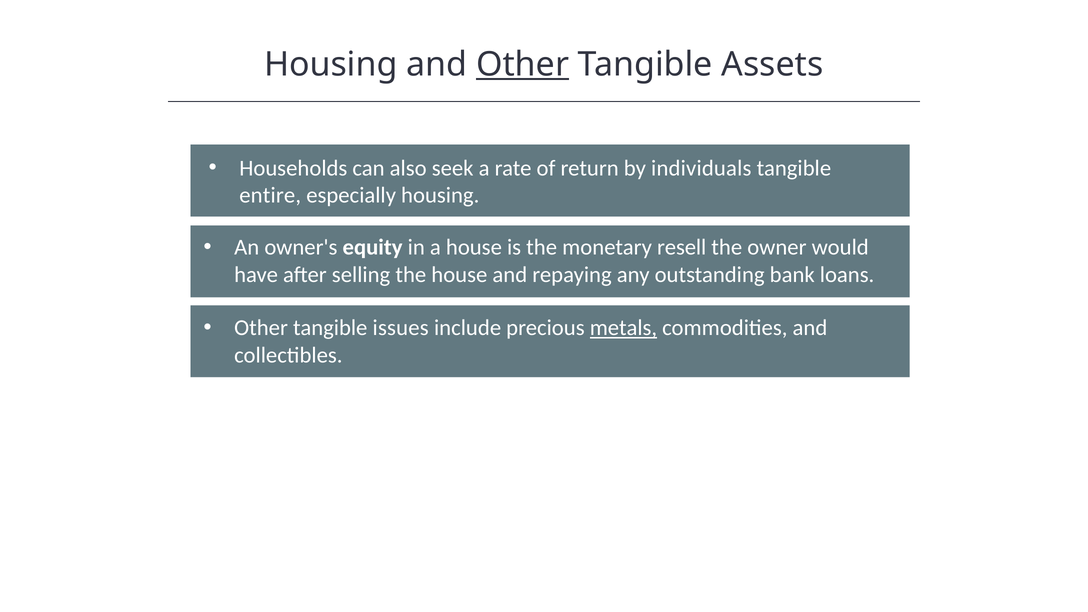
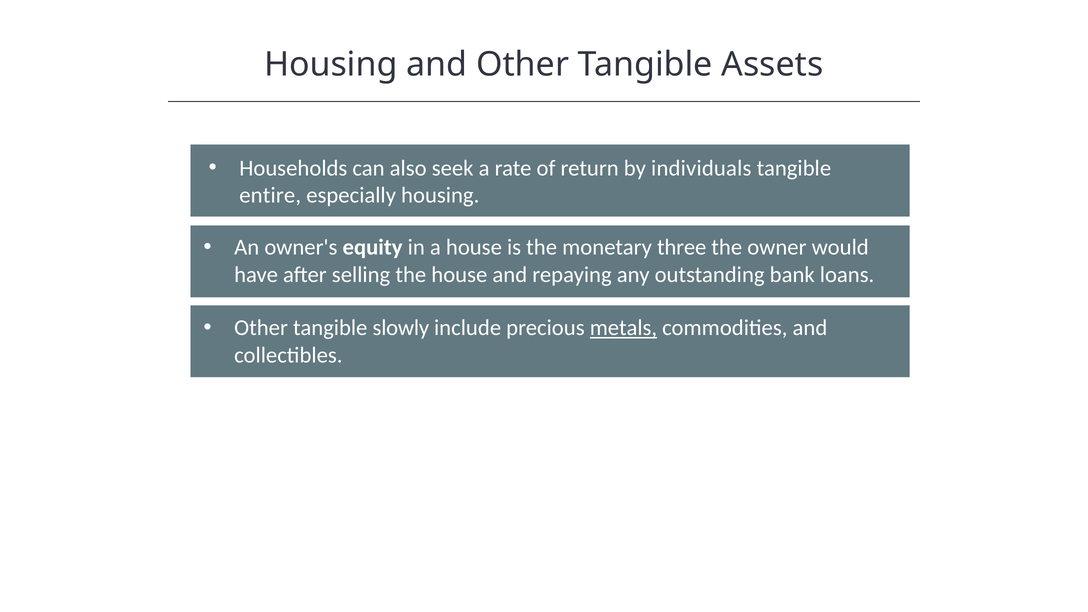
Other at (523, 65) underline: present -> none
resell: resell -> three
issues: issues -> slowly
